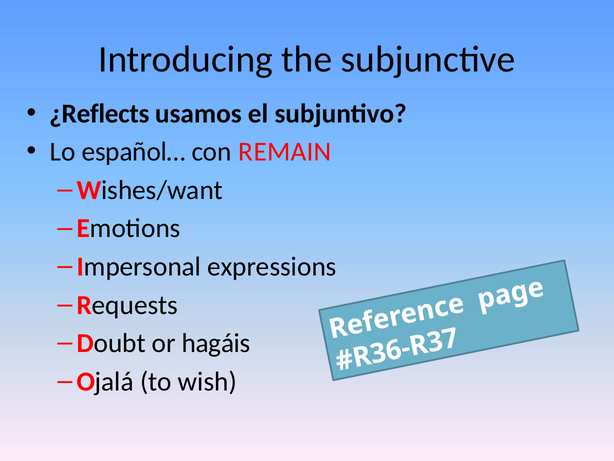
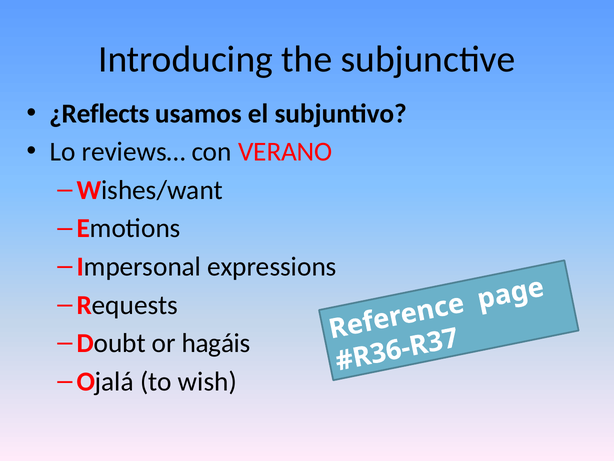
español…: español… -> reviews…
REMAIN: REMAIN -> VERANO
